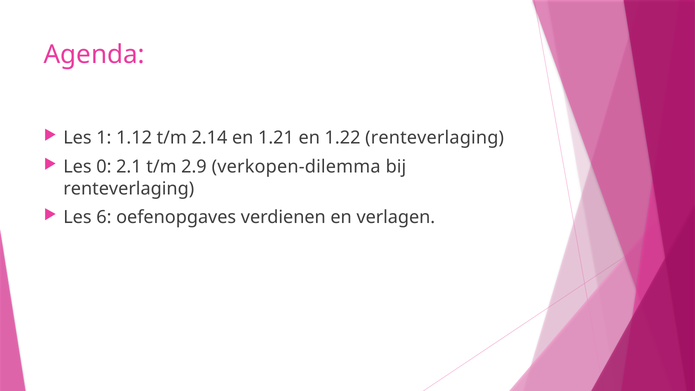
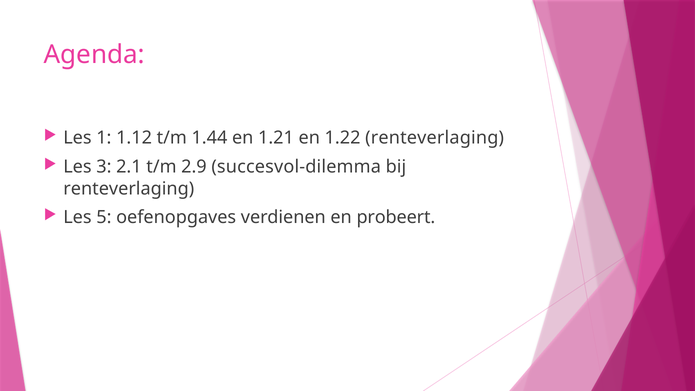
2.14: 2.14 -> 1.44
0: 0 -> 3
verkopen-dilemma: verkopen-dilemma -> succesvol-dilemma
6: 6 -> 5
verlagen: verlagen -> probeert
